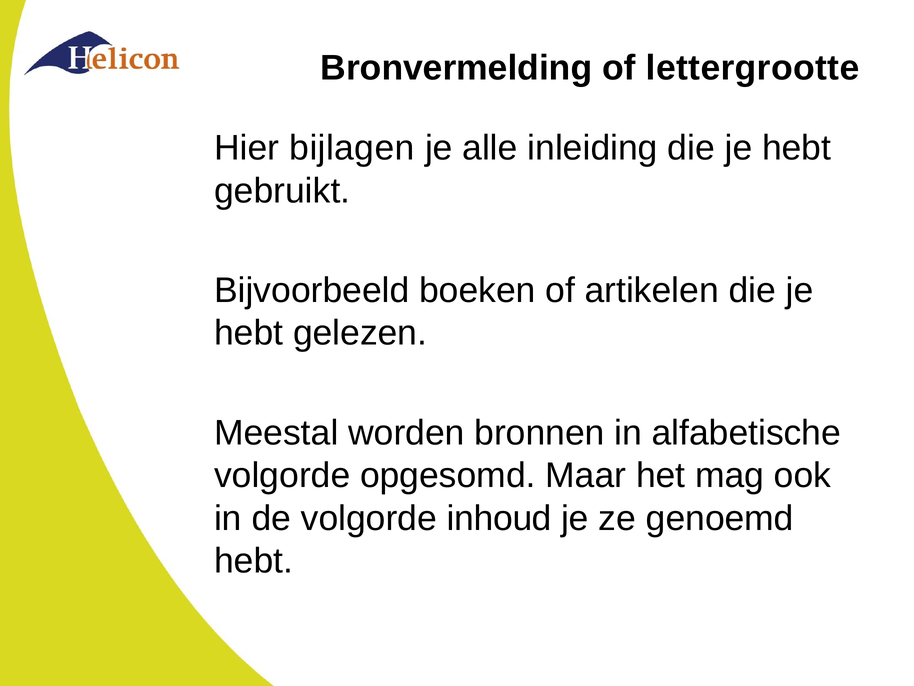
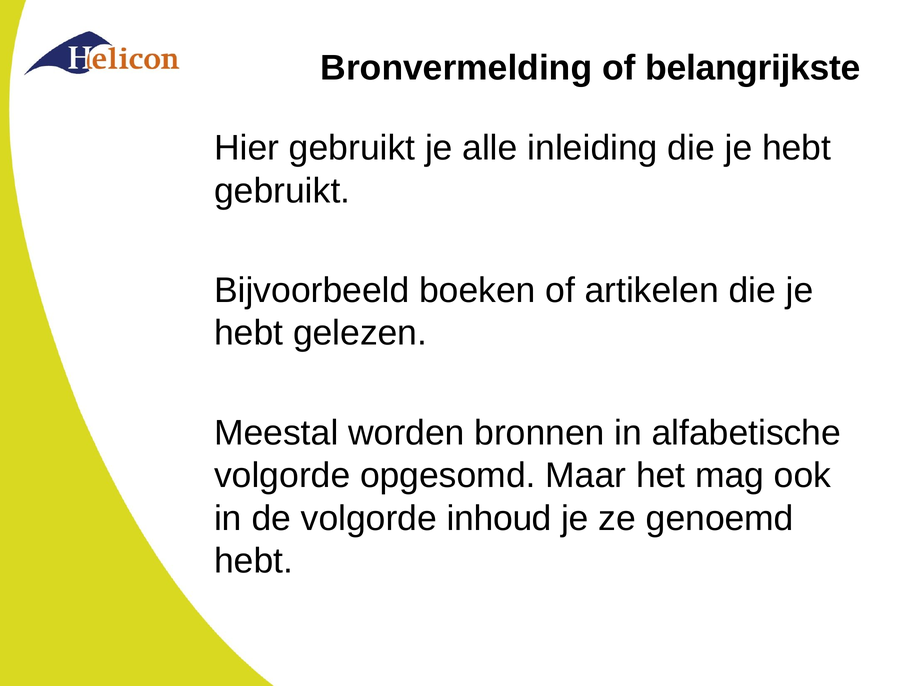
lettergrootte: lettergrootte -> belangrijkste
Hier bijlagen: bijlagen -> gebruikt
